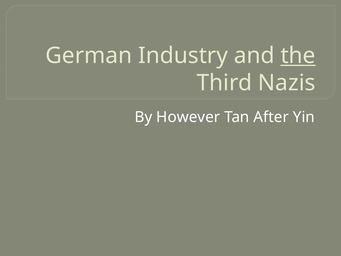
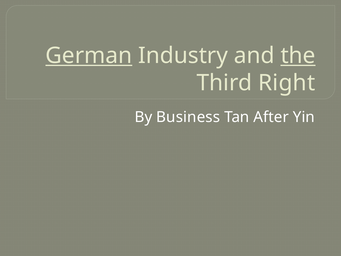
German underline: none -> present
Nazis: Nazis -> Right
However: However -> Business
